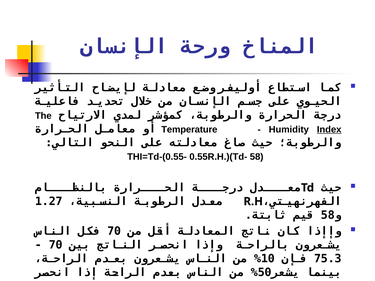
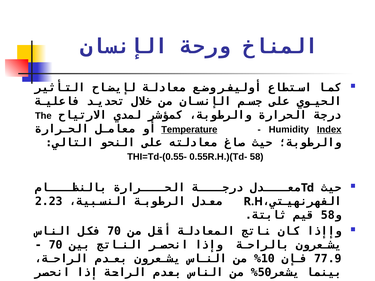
Temperature underline: none -> present
1.27: 1.27 -> 2.23
75.3: 75.3 -> 77.9
